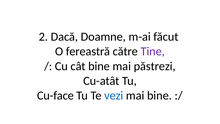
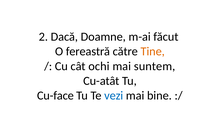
Tine colour: purple -> orange
cât bine: bine -> ochi
păstrezi: păstrezi -> suntem
